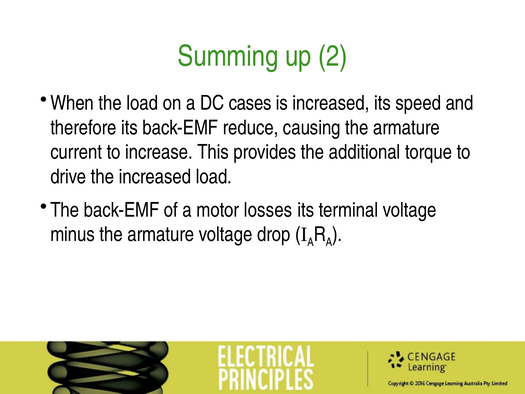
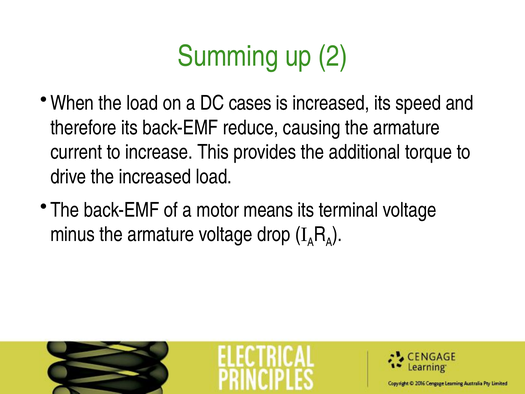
losses: losses -> means
